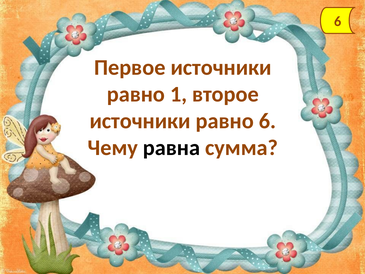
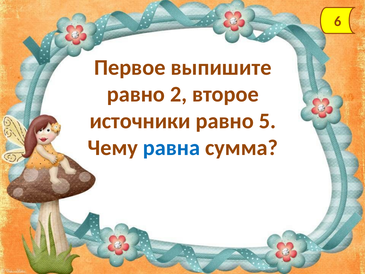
Первое источники: источники -> выпишите
1: 1 -> 2
равно 6: 6 -> 5
равна colour: black -> blue
